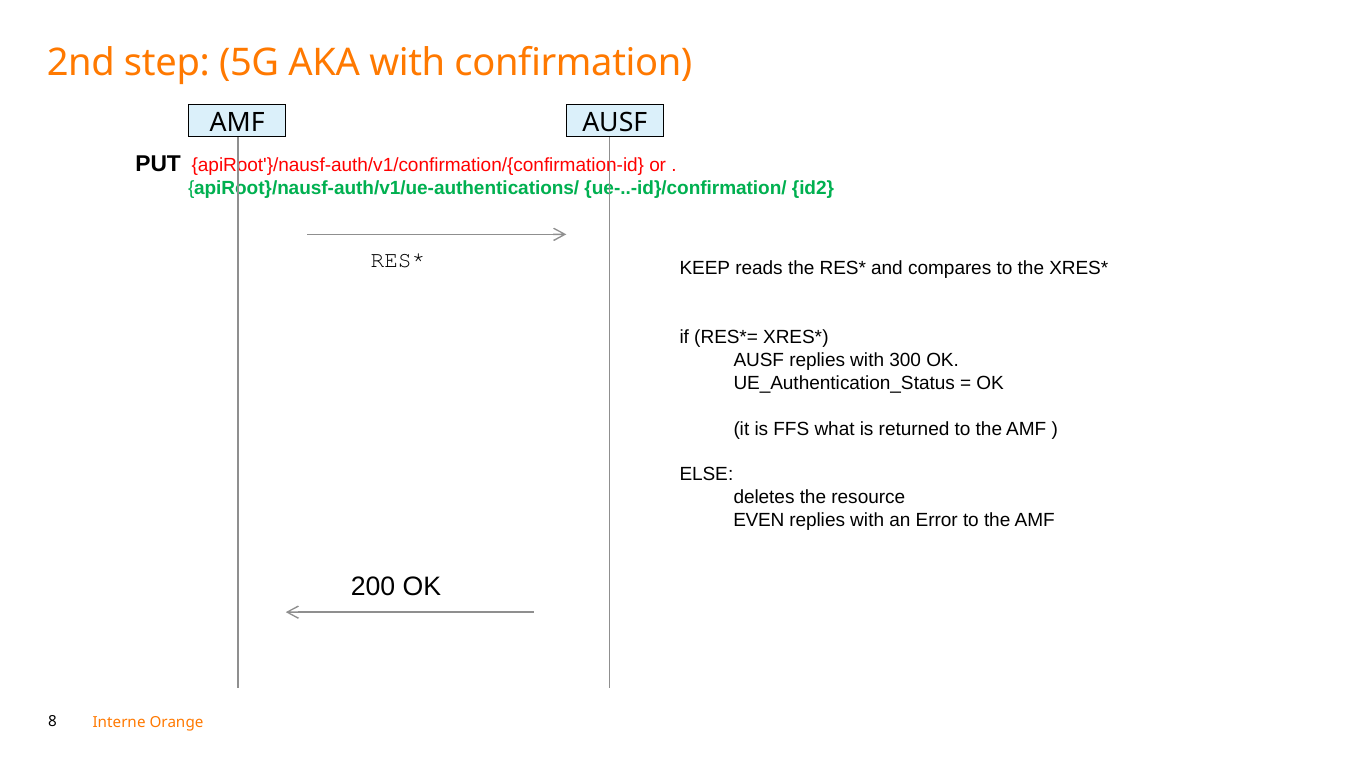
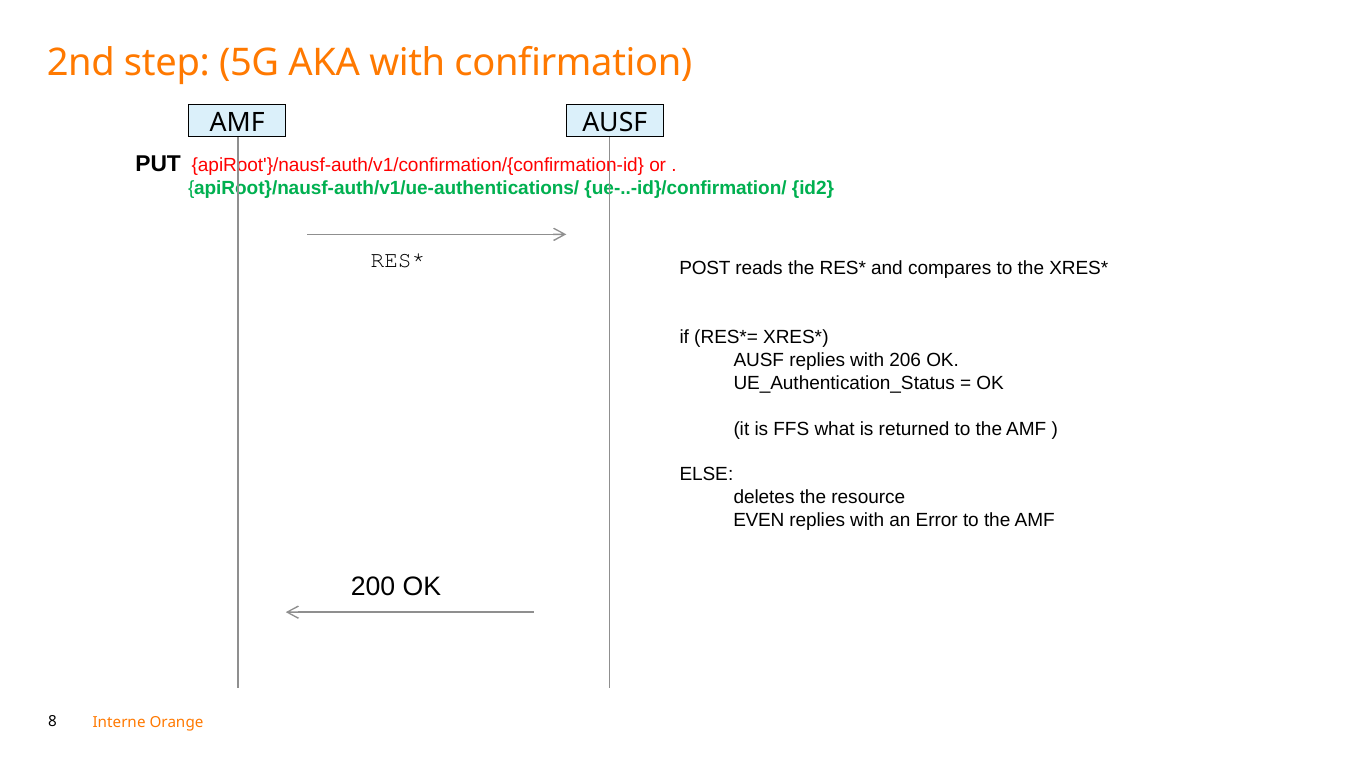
KEEP: KEEP -> POST
300: 300 -> 206
